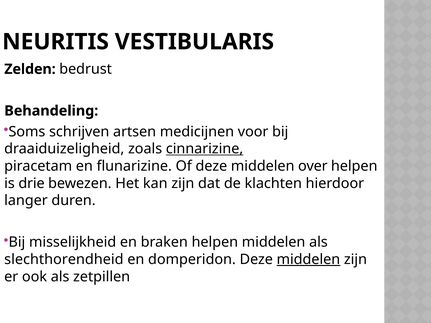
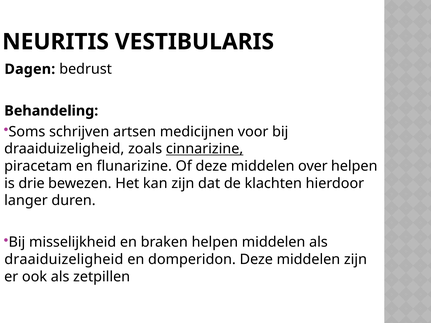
Zelden: Zelden -> Dagen
slechthorendheid at (64, 260): slechthorendheid -> draaiduizeligheid
middelen at (308, 260) underline: present -> none
